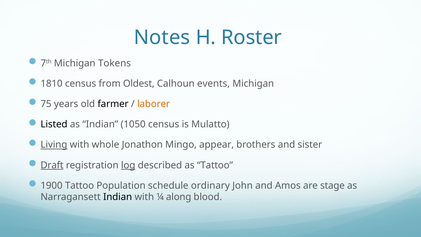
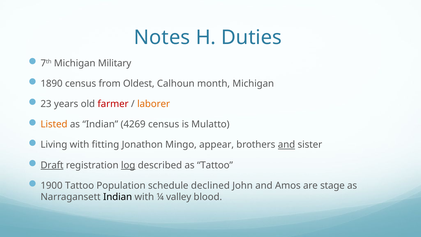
Roster: Roster -> Duties
Tokens: Tokens -> Military
1810: 1810 -> 1890
events: events -> month
75: 75 -> 23
farmer colour: black -> red
Listed colour: black -> orange
1050: 1050 -> 4269
Living underline: present -> none
whole: whole -> fitting
and at (287, 145) underline: none -> present
ordinary: ordinary -> declined
along: along -> valley
